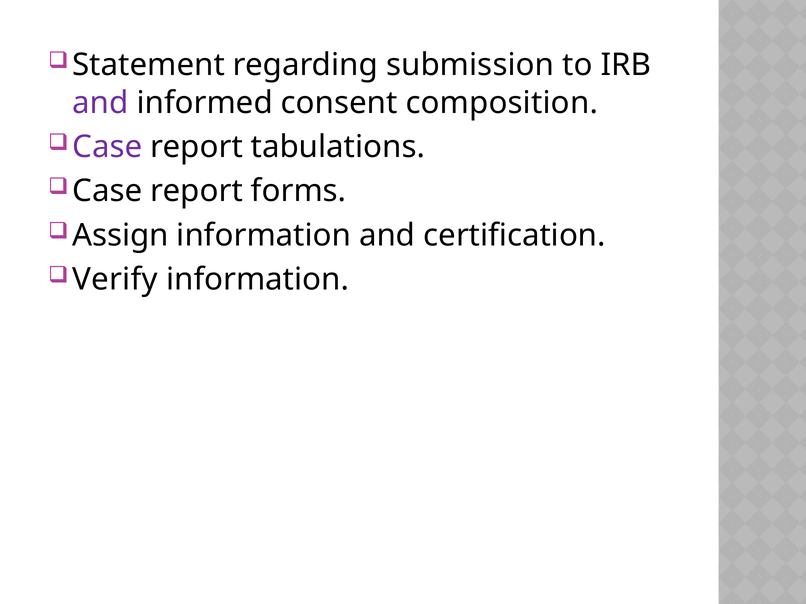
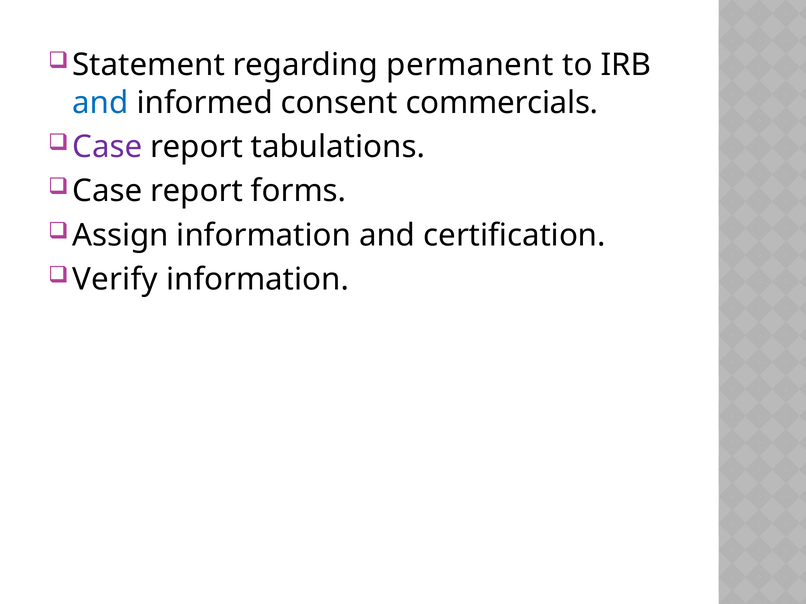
submission: submission -> permanent
and at (100, 103) colour: purple -> blue
composition: composition -> commercials
